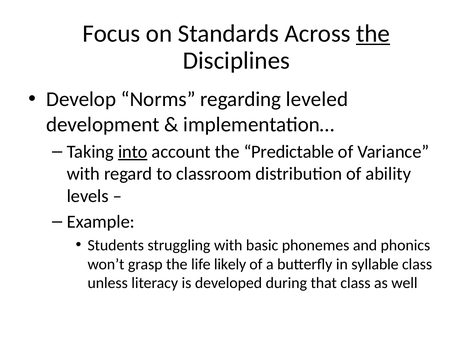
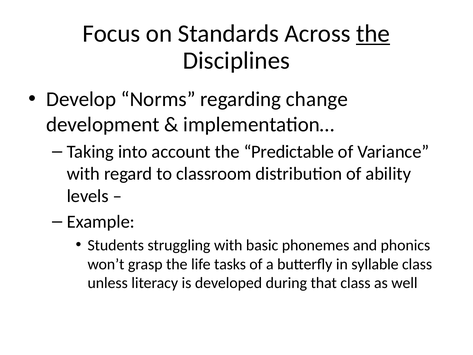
leveled: leveled -> change
into underline: present -> none
likely: likely -> tasks
